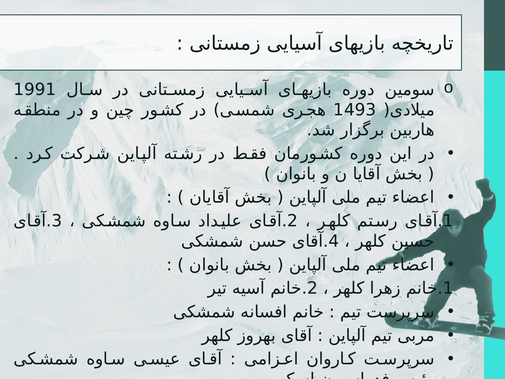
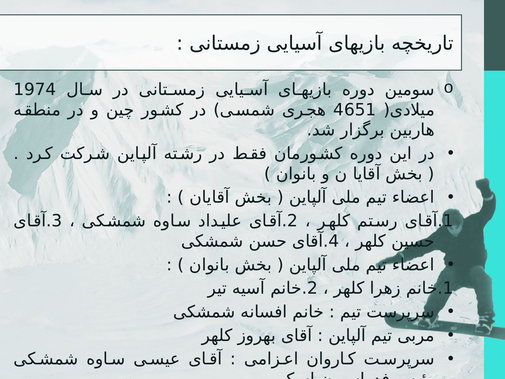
1991: 1991 -> 1974
1493: 1493 -> 4651
